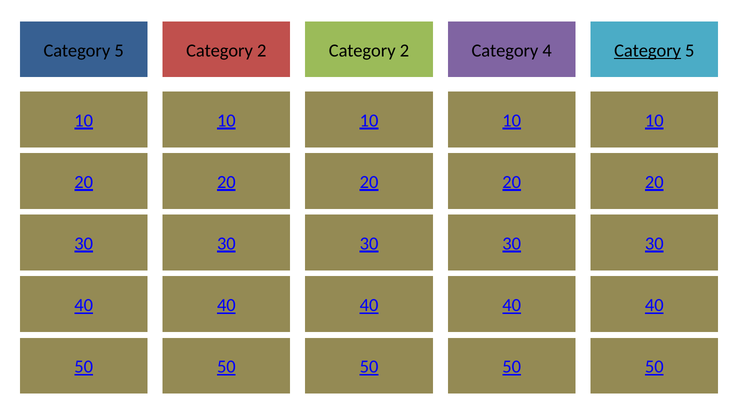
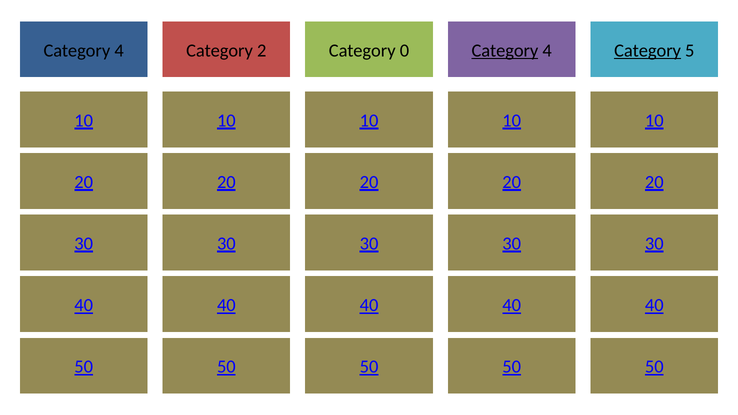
5 at (119, 51): 5 -> 4
2 at (404, 51): 2 -> 0
Category at (505, 51) underline: none -> present
